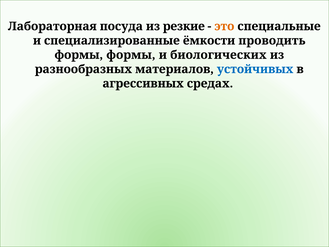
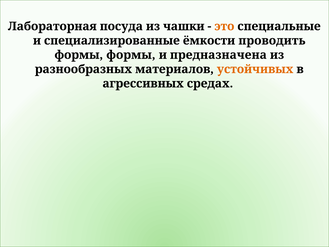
резкие: резкие -> чашки
биологических: биологических -> предназначена
устойчивых colour: blue -> orange
